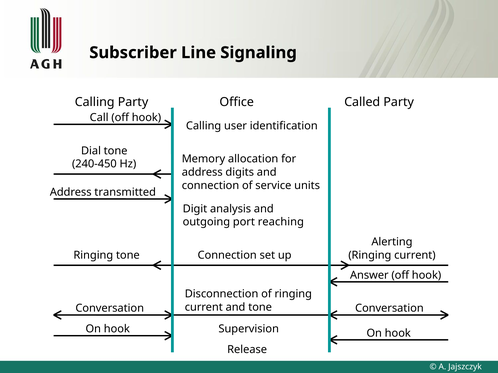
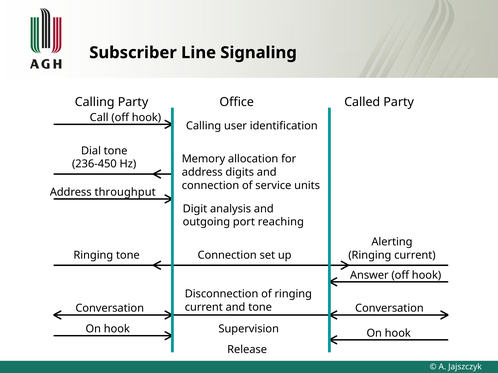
240-450: 240-450 -> 236-450
transmitted: transmitted -> throughput
